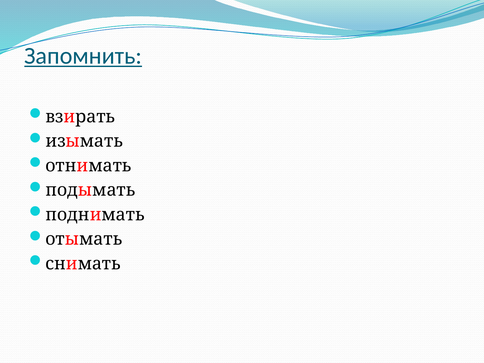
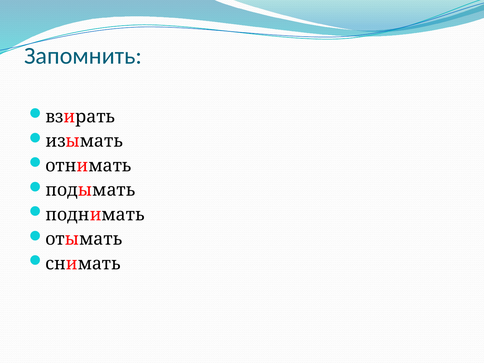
Запомнить underline: present -> none
